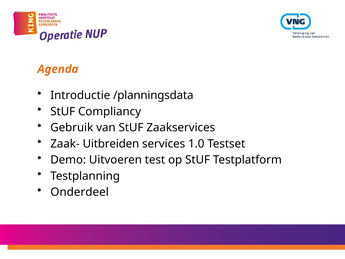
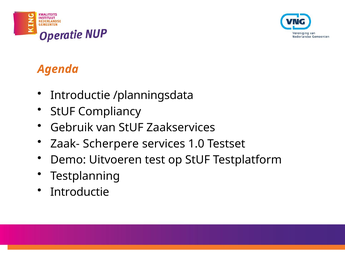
Uitbreiden: Uitbreiden -> Scherpere
Onderdeel at (80, 192): Onderdeel -> Introductie
